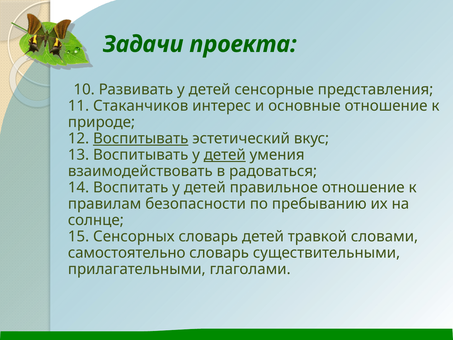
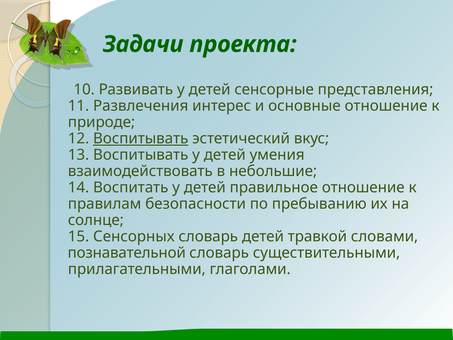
Стаканчиков: Стаканчиков -> Развлечения
детей at (225, 155) underline: present -> none
радоваться: радоваться -> небольшие
самостоятельно: самостоятельно -> познавательной
